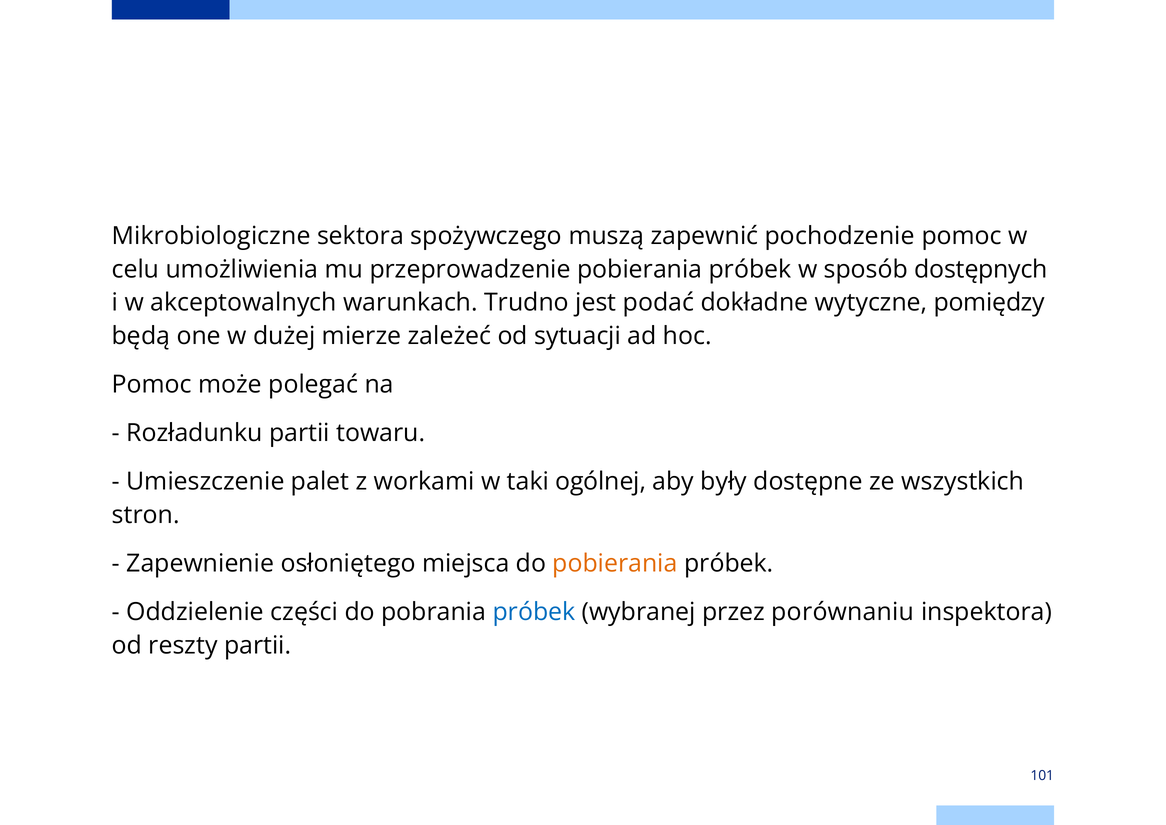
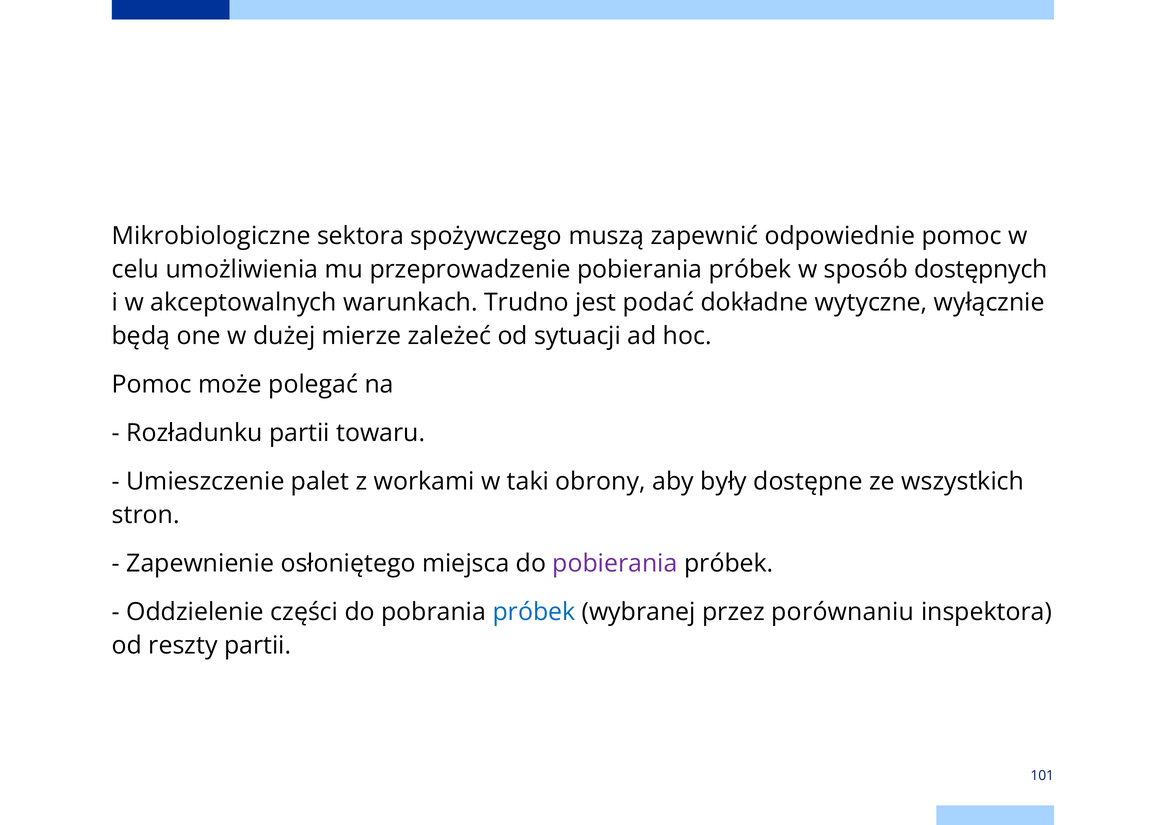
pochodzenie: pochodzenie -> odpowiednie
pomiędzy: pomiędzy -> wyłącznie
ogólnej: ogólnej -> obrony
pobierania at (615, 563) colour: orange -> purple
